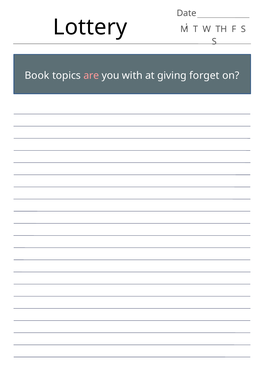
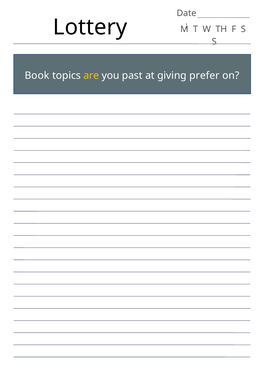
are colour: pink -> yellow
with: with -> past
forget: forget -> prefer
